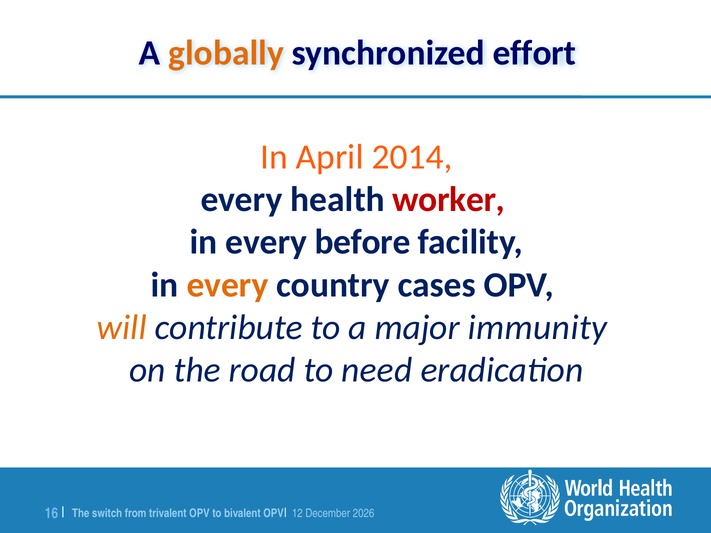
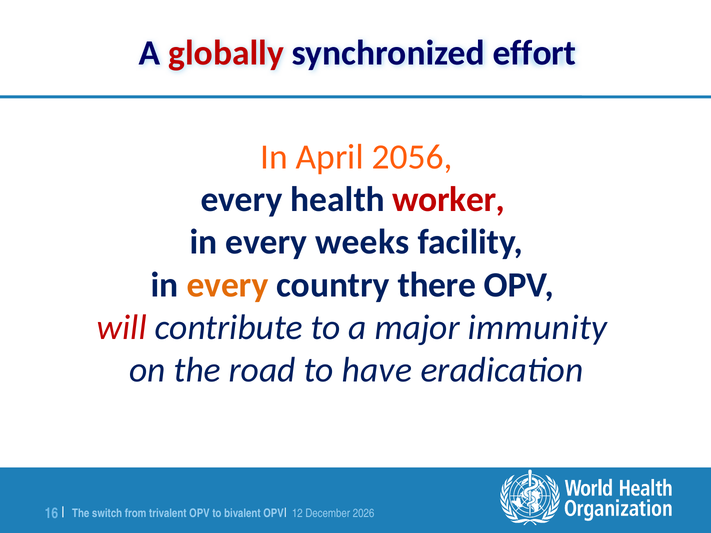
globally colour: orange -> red
2014: 2014 -> 2056
before: before -> weeks
cases: cases -> there
will colour: orange -> red
need: need -> have
